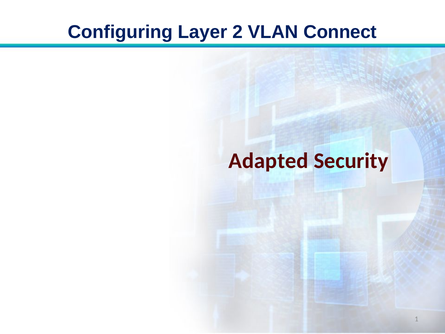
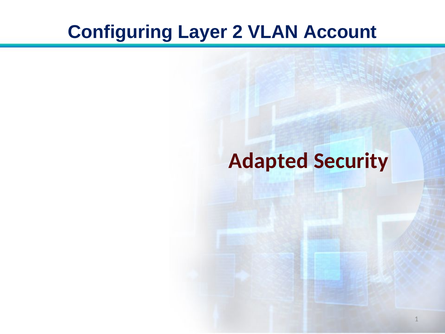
Connect: Connect -> Account
